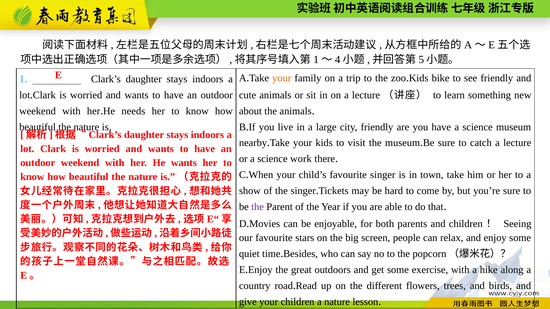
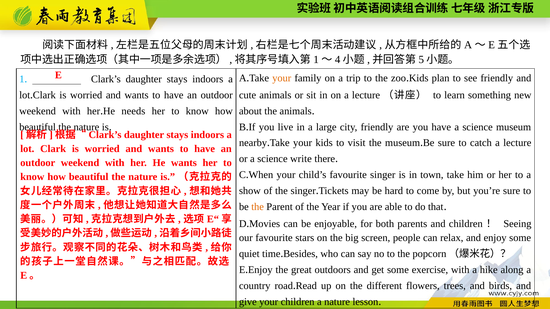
bike: bike -> plan
work: work -> write
the at (258, 207) colour: purple -> orange
